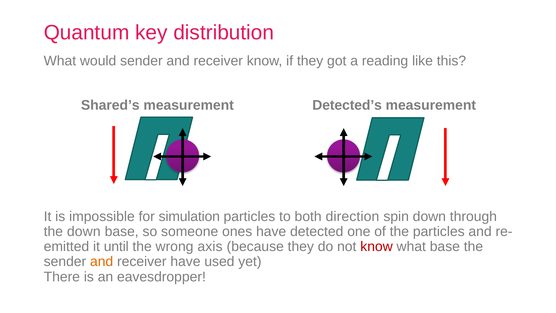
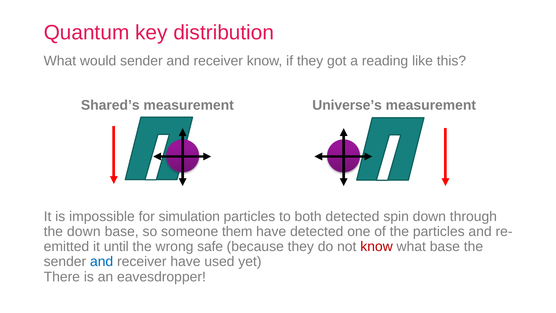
Detected’s: Detected’s -> Universe’s
both direction: direction -> detected
ones: ones -> them
axis: axis -> safe
and at (102, 261) colour: orange -> blue
